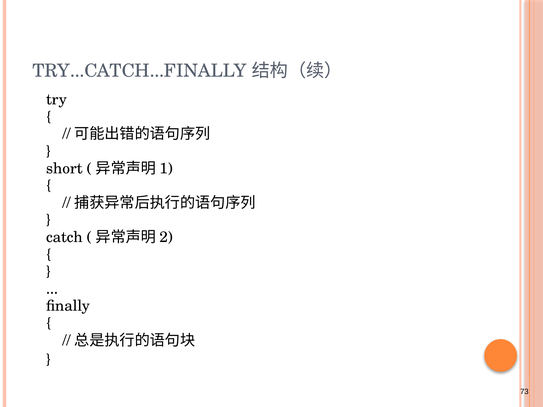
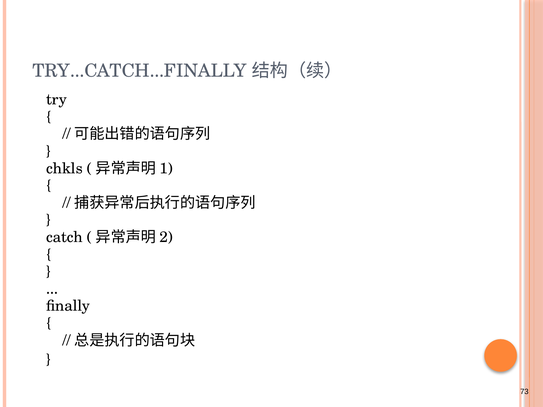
short: short -> chkls
